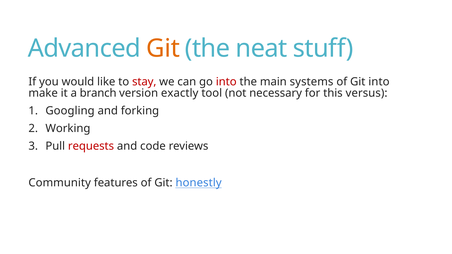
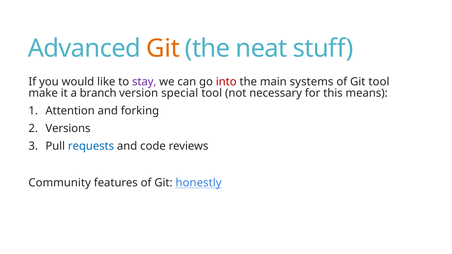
stay colour: red -> purple
Git into: into -> tool
exactly: exactly -> special
versus: versus -> means
Googling: Googling -> Attention
Working: Working -> Versions
requests colour: red -> blue
